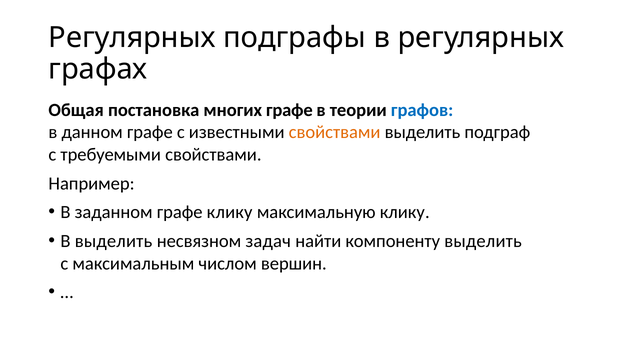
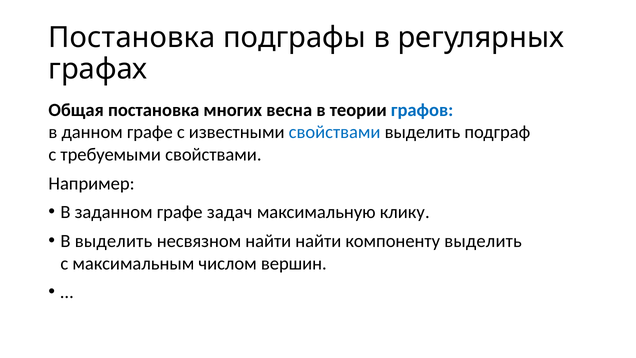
Регулярных at (132, 38): Регулярных -> Постановка
многих графе: графе -> весна
свойствами at (335, 132) colour: orange -> blue
графе клику: клику -> задач
несвязном задач: задач -> найти
